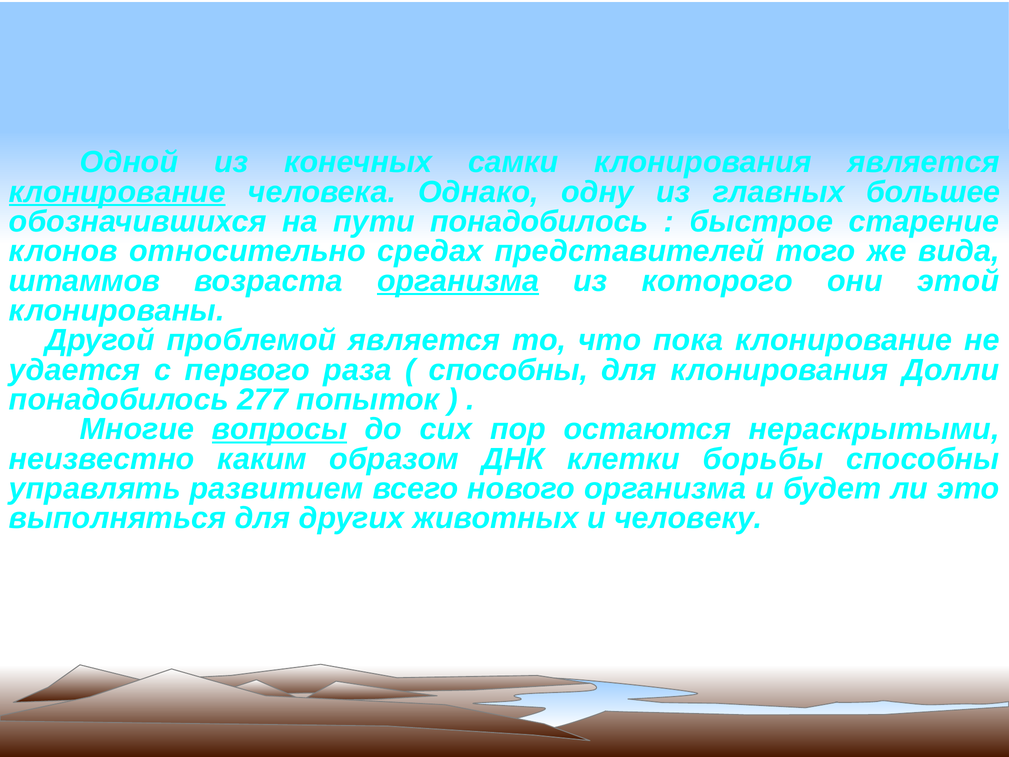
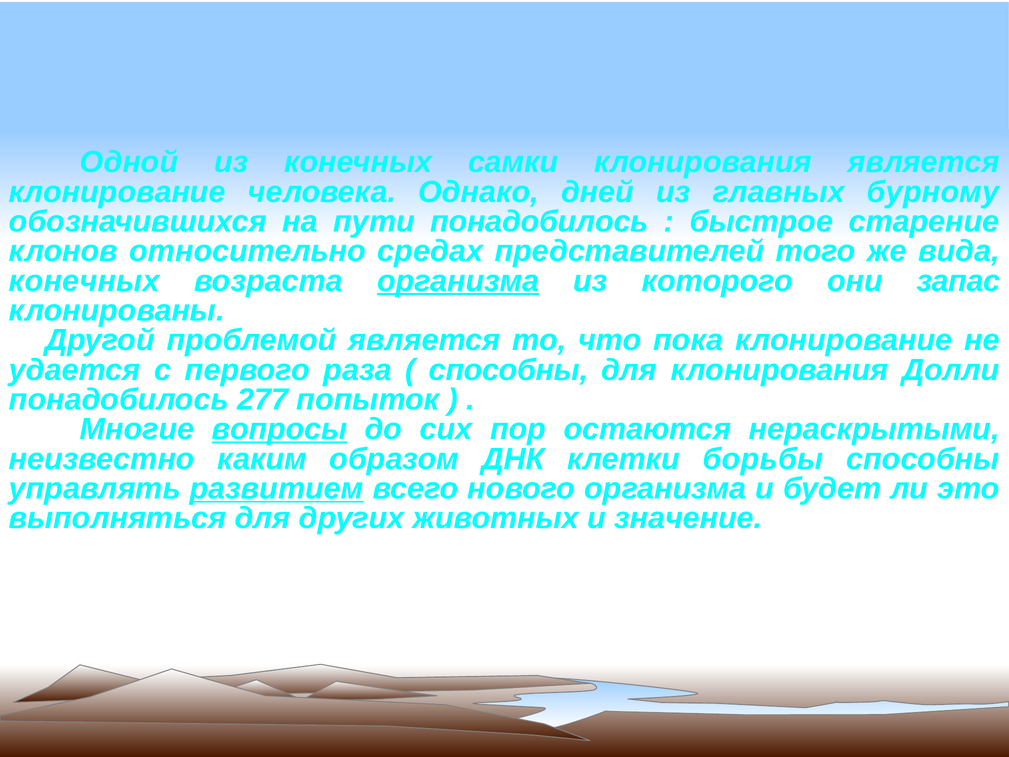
клонирование at (117, 192) underline: present -> none
одну: одну -> дней
большее: большее -> бурному
штаммов at (85, 281): штаммов -> конечных
этой: этой -> запас
развитием underline: none -> present
человеку: человеку -> значение
